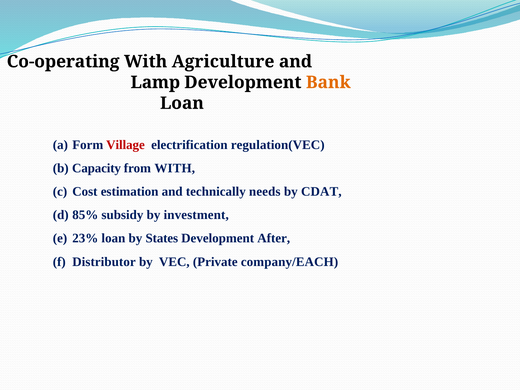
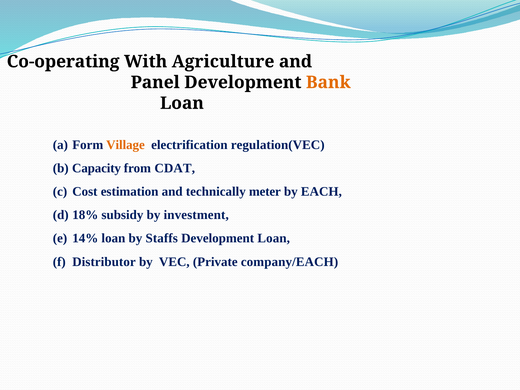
Lamp: Lamp -> Panel
Village colour: red -> orange
from WITH: WITH -> CDAT
needs: needs -> meter
CDAT: CDAT -> EACH
85%: 85% -> 18%
23%: 23% -> 14%
States: States -> Staffs
Development After: After -> Loan
